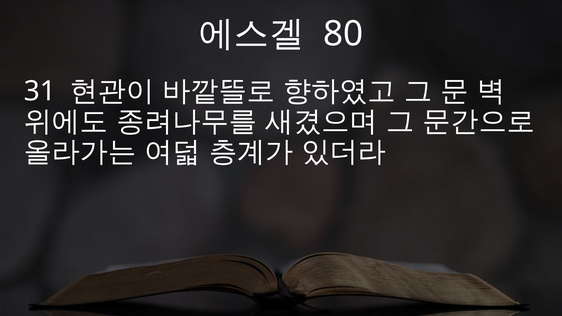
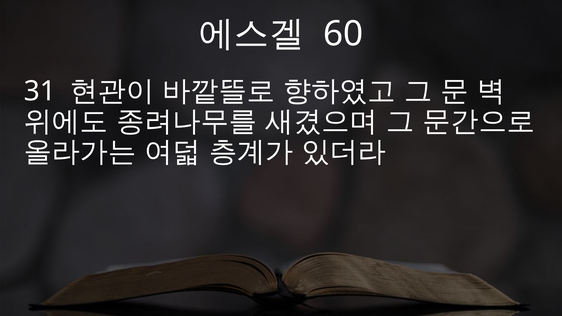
80: 80 -> 60
